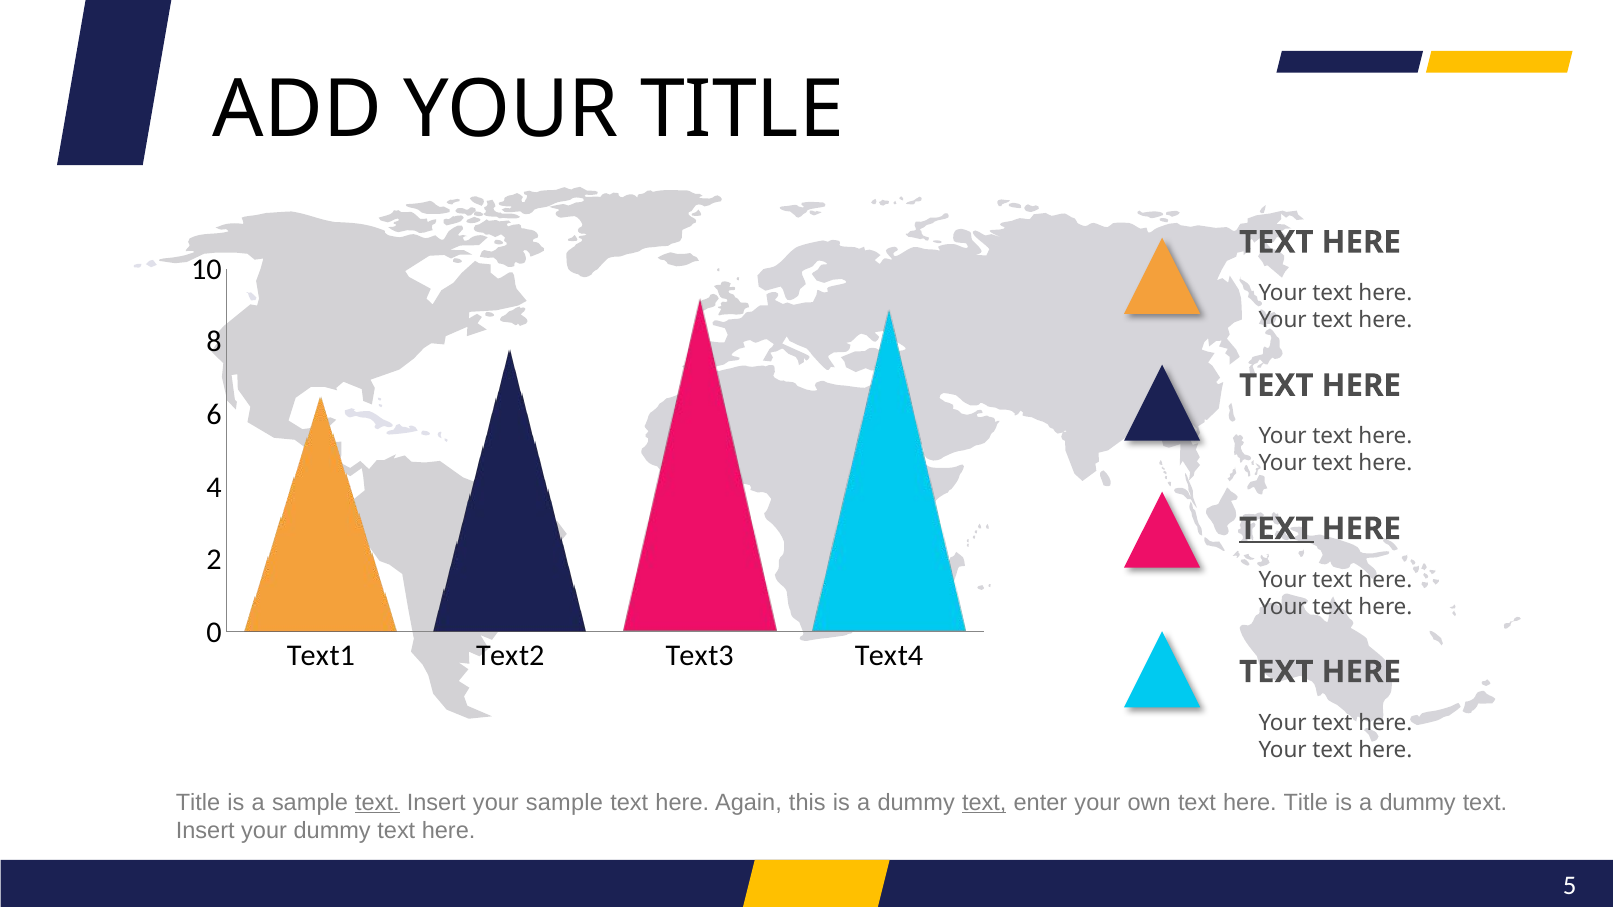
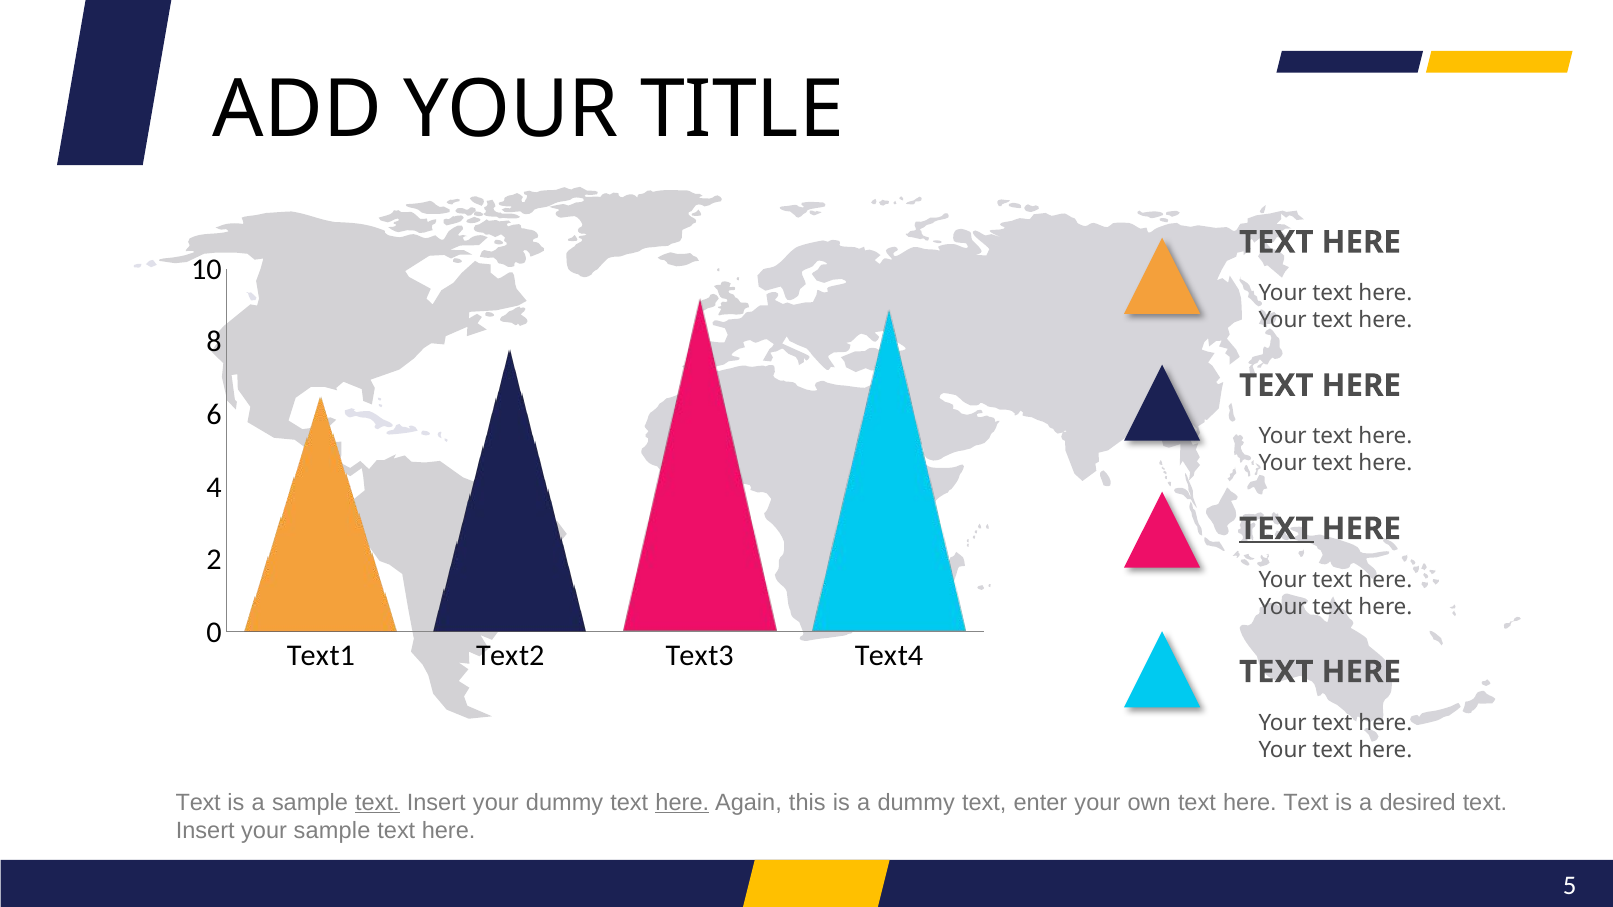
Title at (198, 803): Title -> Text
your sample: sample -> dummy
here at (682, 803) underline: none -> present
text at (984, 803) underline: present -> none
own text here Title: Title -> Text
dummy at (1418, 803): dummy -> desired
your dummy: dummy -> sample
